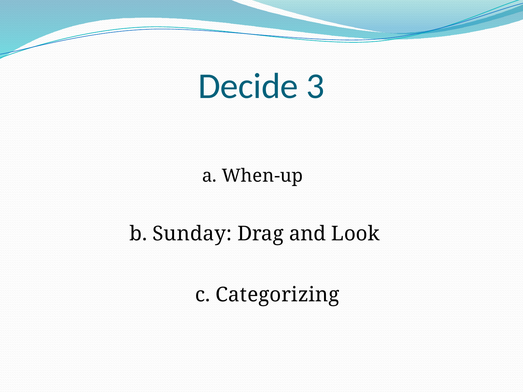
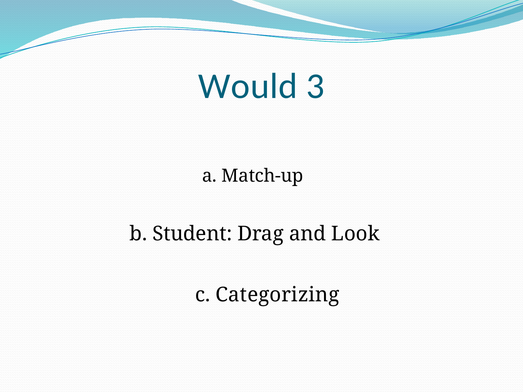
Decide: Decide -> Would
When-up: When-up -> Match-up
Sunday: Sunday -> Student
